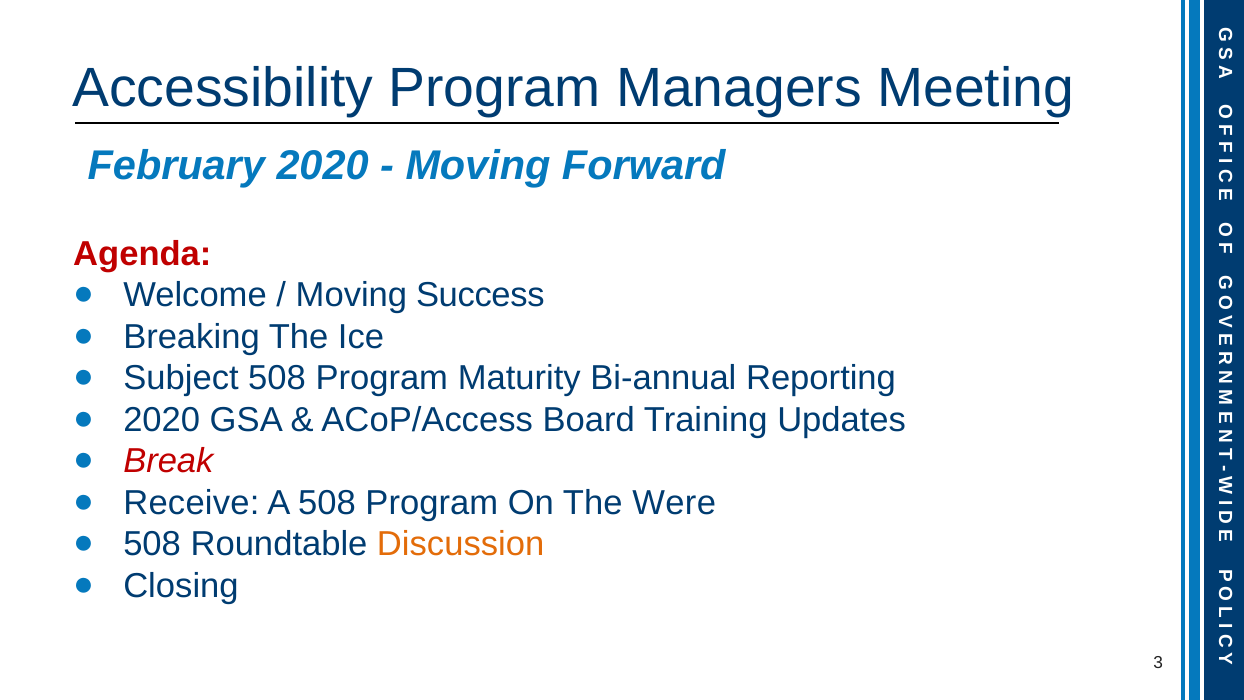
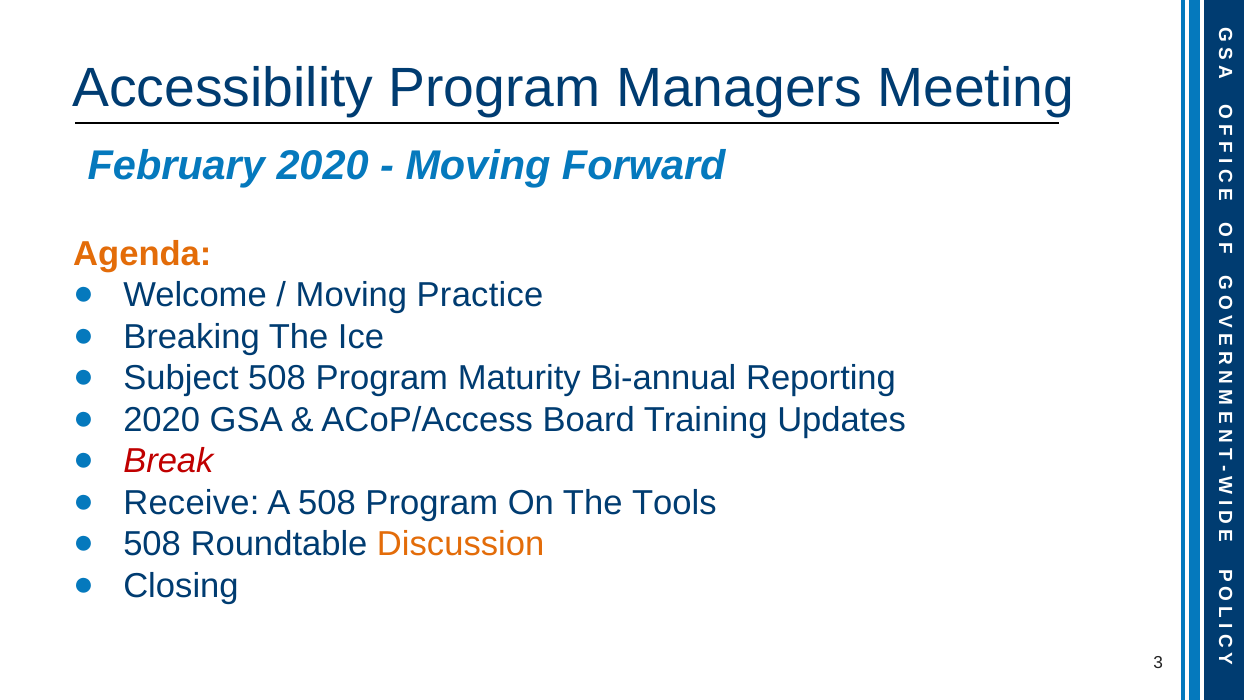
Agenda colour: red -> orange
Success: Success -> Practice
Were: Were -> Tools
